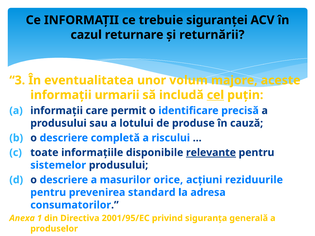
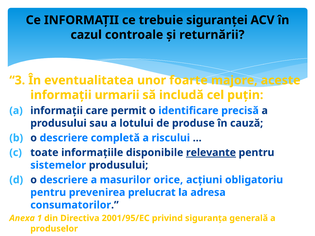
returnare: returnare -> controale
volum: volum -> foarte
cel underline: present -> none
reziduurile: reziduurile -> obligatoriu
standard: standard -> prelucrat
